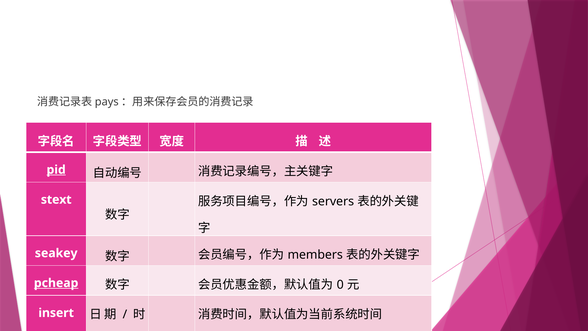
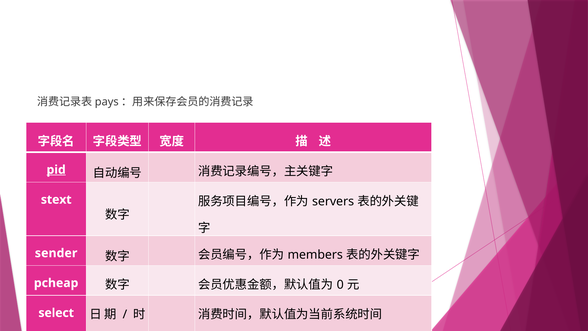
seakey: seakey -> sender
pcheap underline: present -> none
insert: insert -> select
